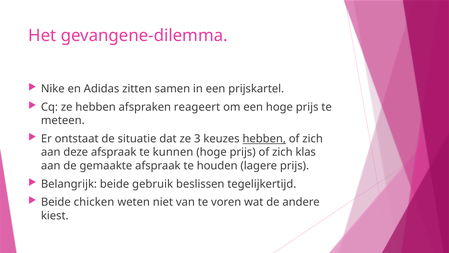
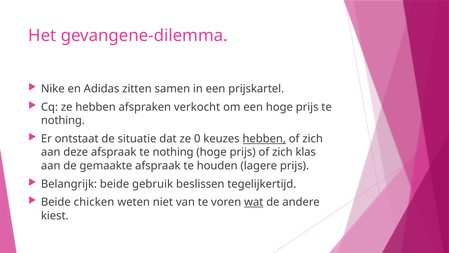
reageert: reageert -> verkocht
meteen at (63, 120): meteen -> nothing
3: 3 -> 0
afspraak te kunnen: kunnen -> nothing
wat underline: none -> present
